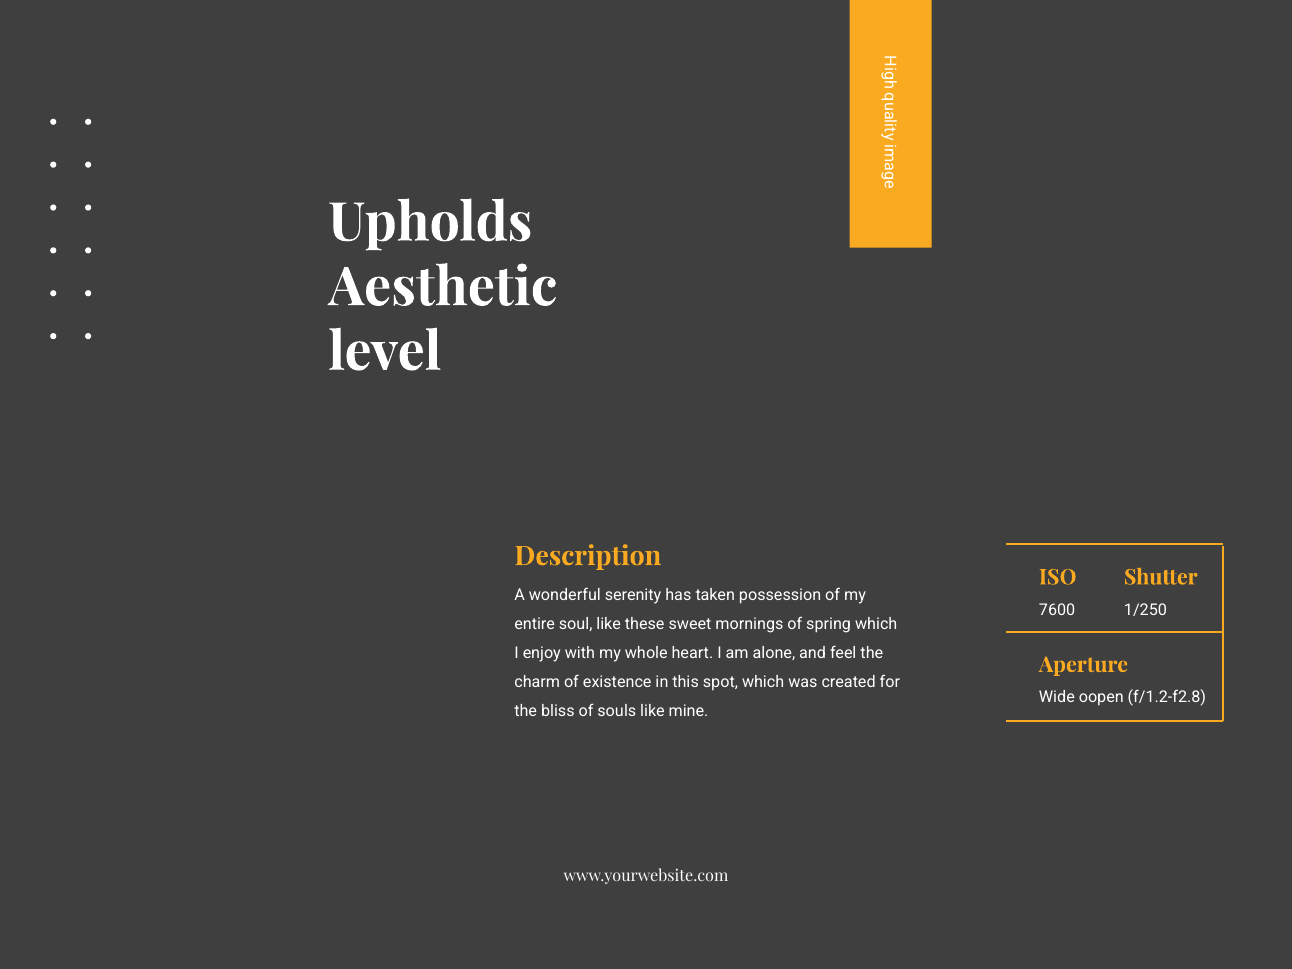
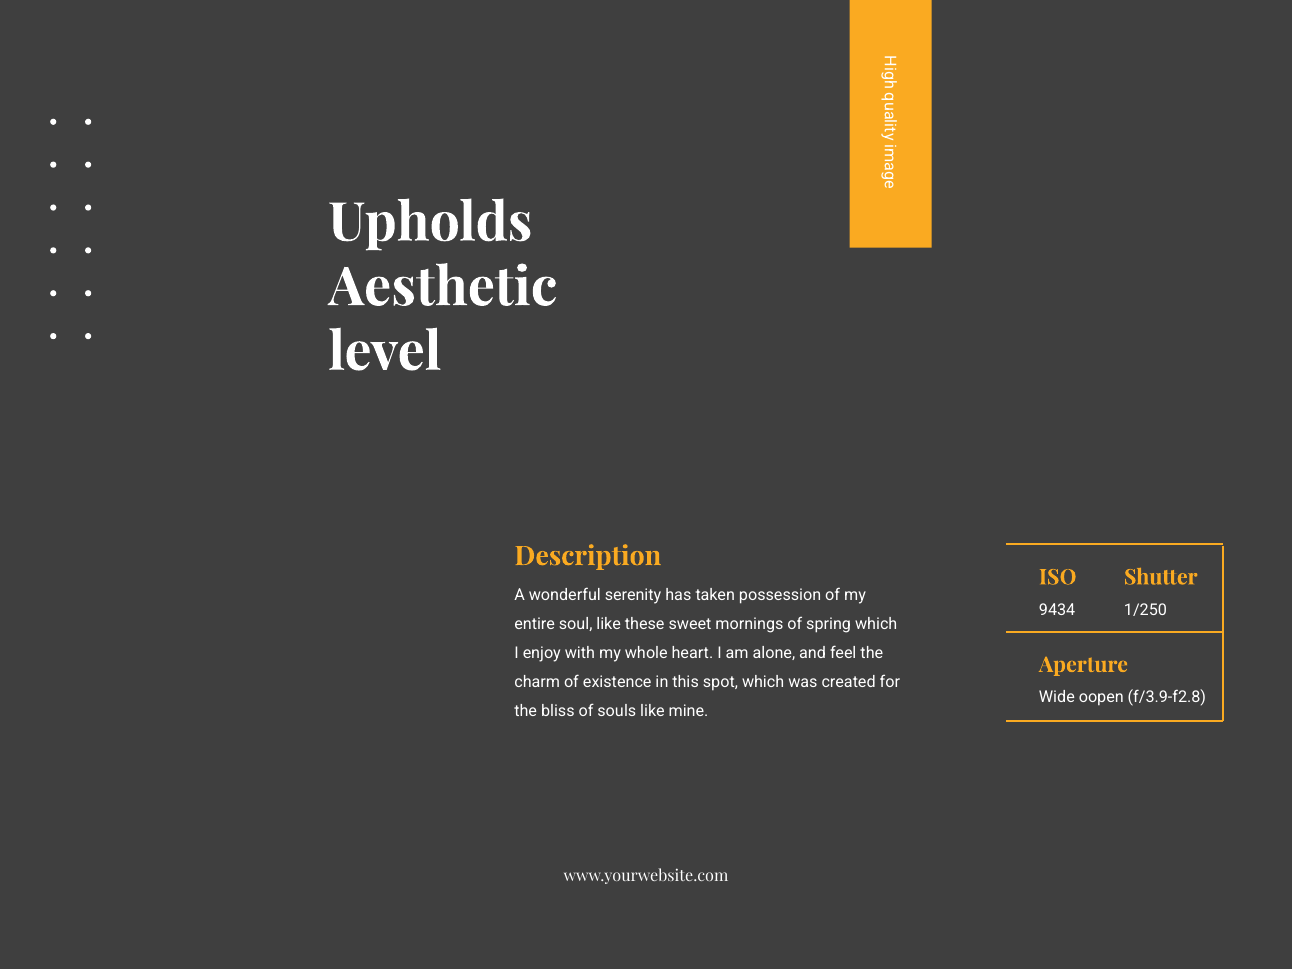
7600: 7600 -> 9434
f/1.2-f2.8: f/1.2-f2.8 -> f/3.9-f2.8
